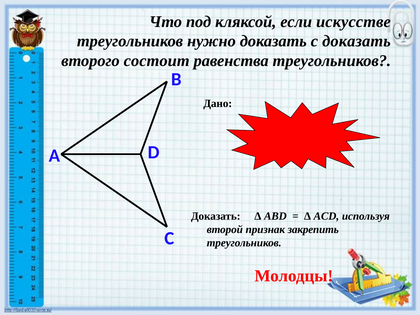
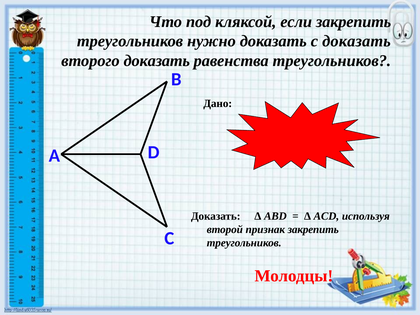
если искусстве: искусстве -> закрепить
второго состоит: состоит -> доказать
